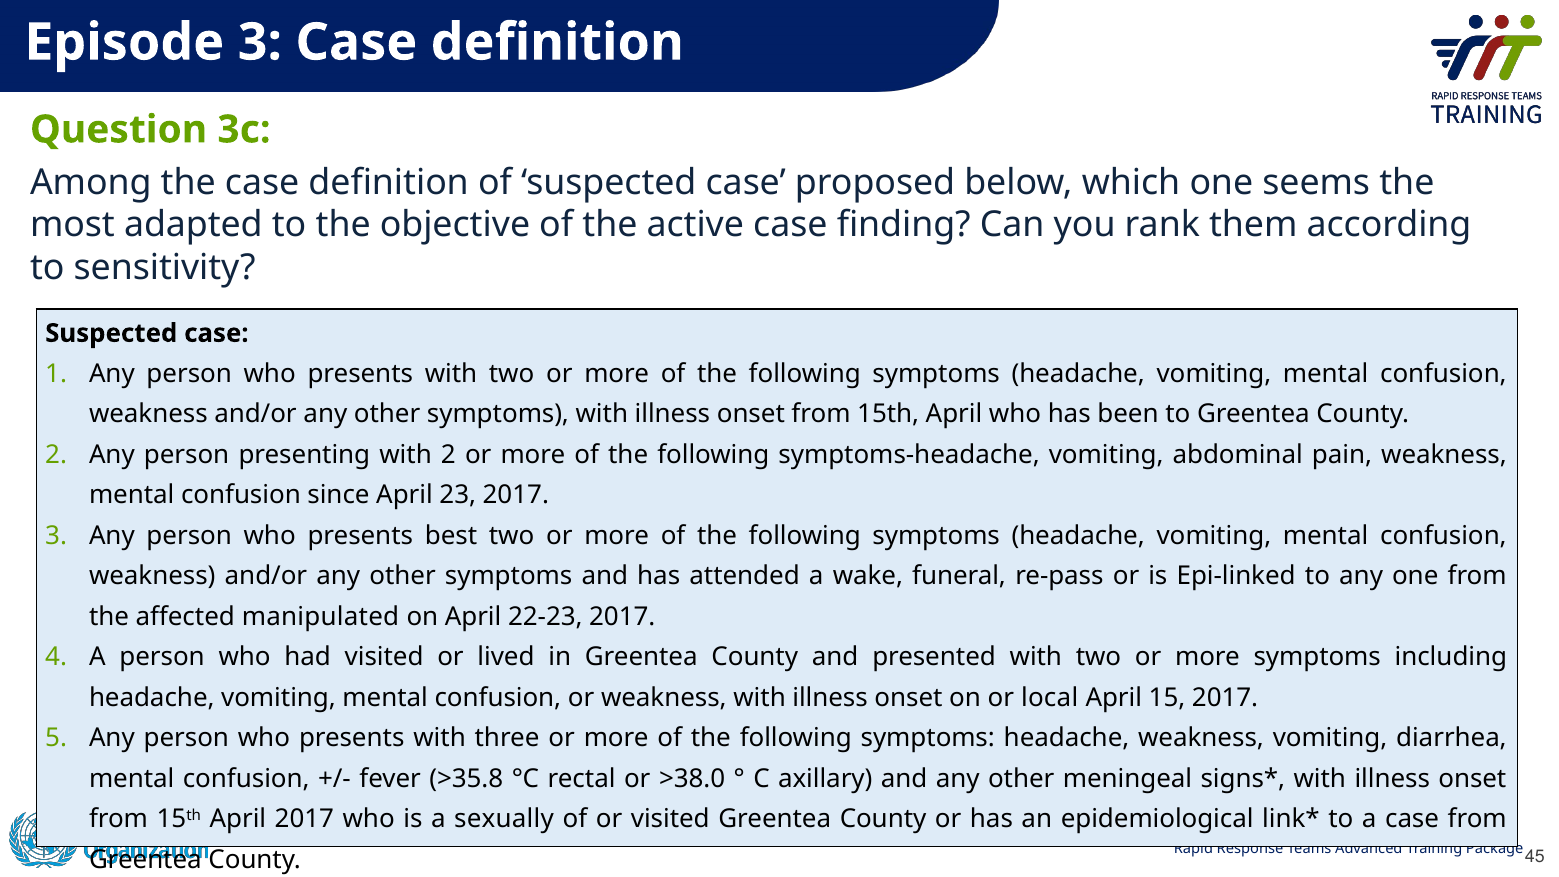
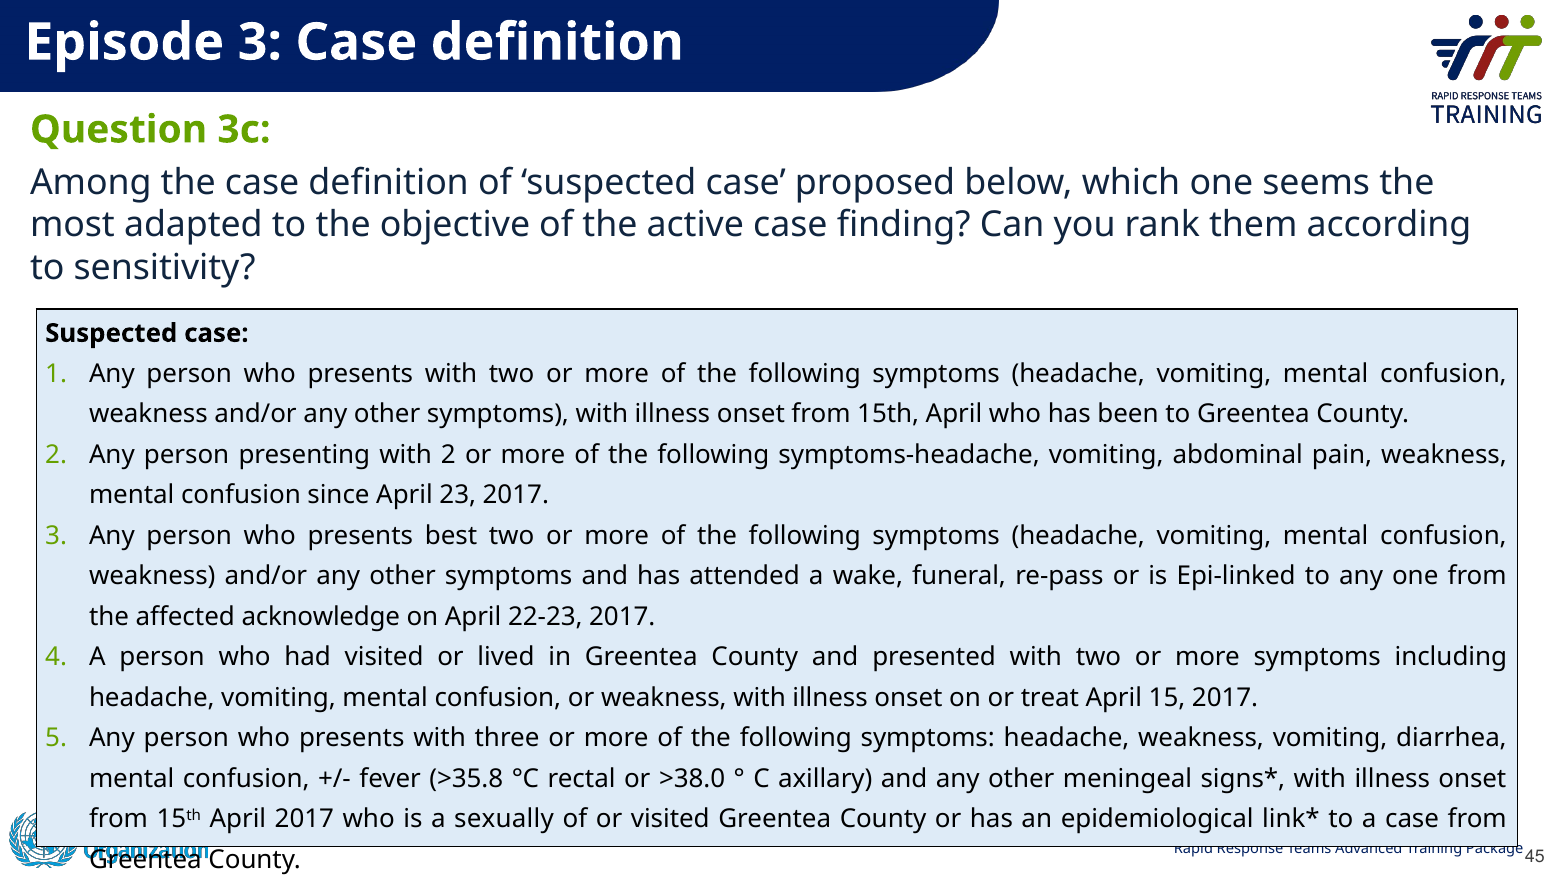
manipulated: manipulated -> acknowledge
local: local -> treat
